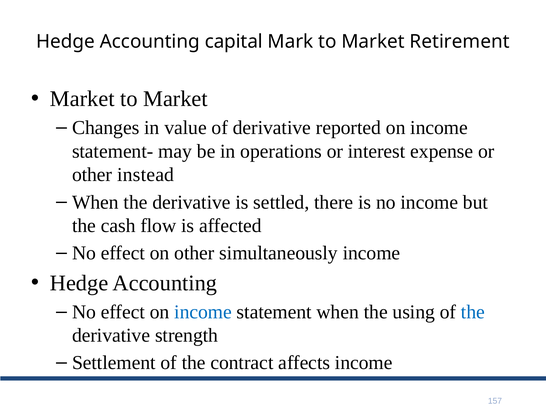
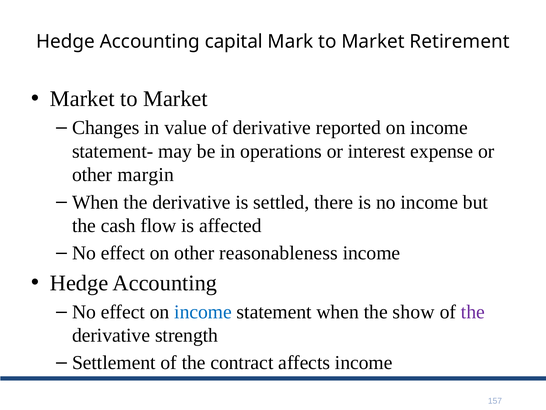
instead: instead -> margin
simultaneously: simultaneously -> reasonableness
using: using -> show
the at (473, 312) colour: blue -> purple
